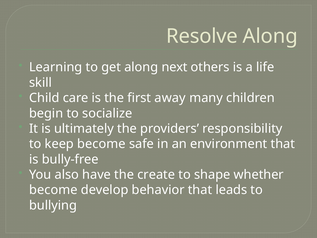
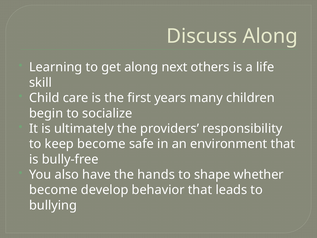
Resolve: Resolve -> Discuss
away: away -> years
create: create -> hands
